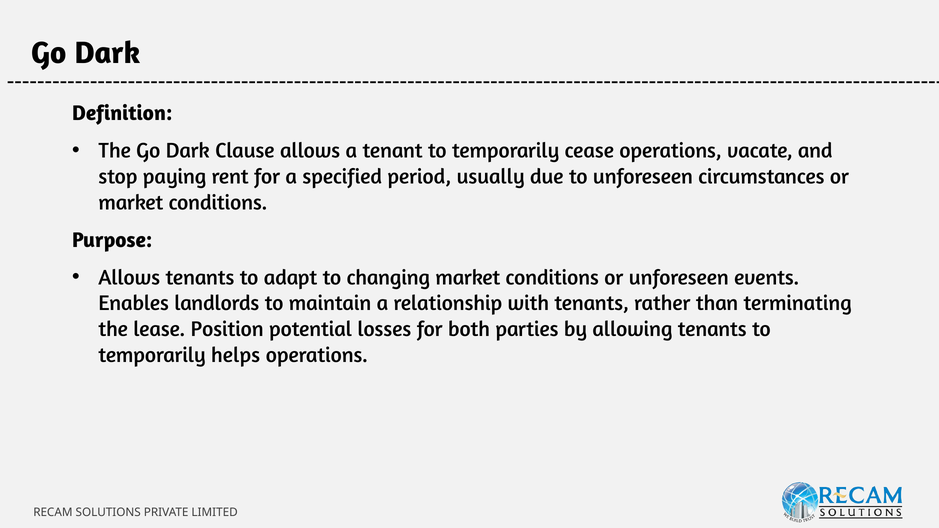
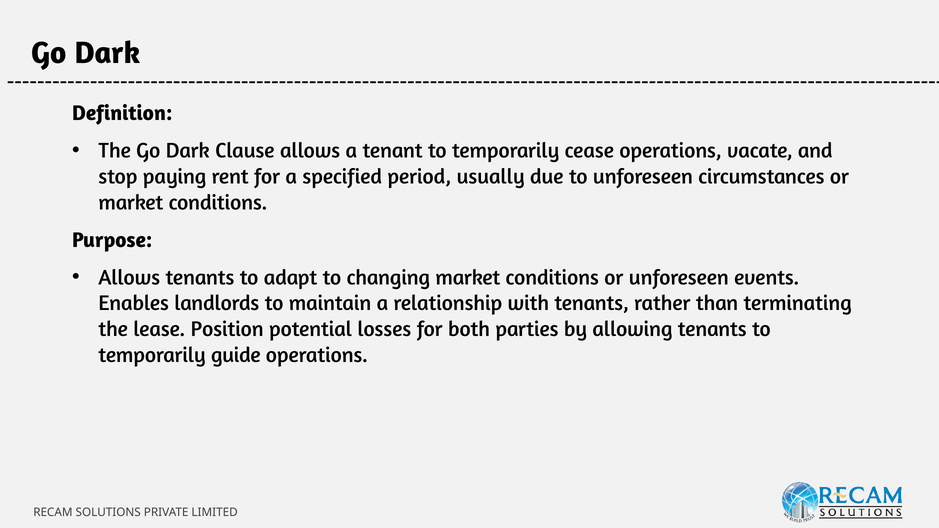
helps: helps -> guide
